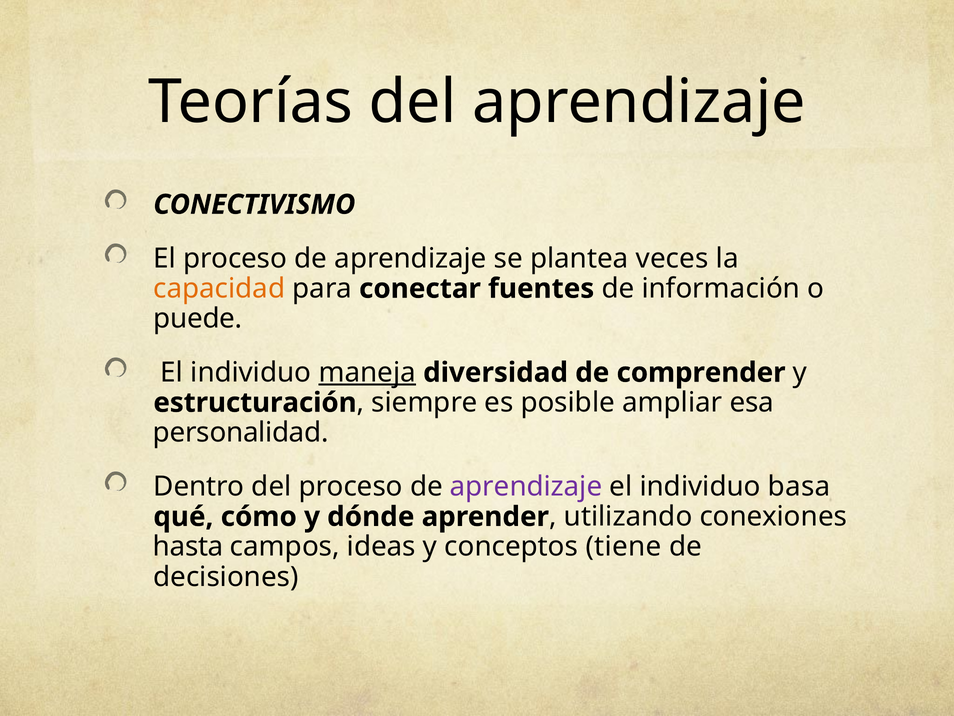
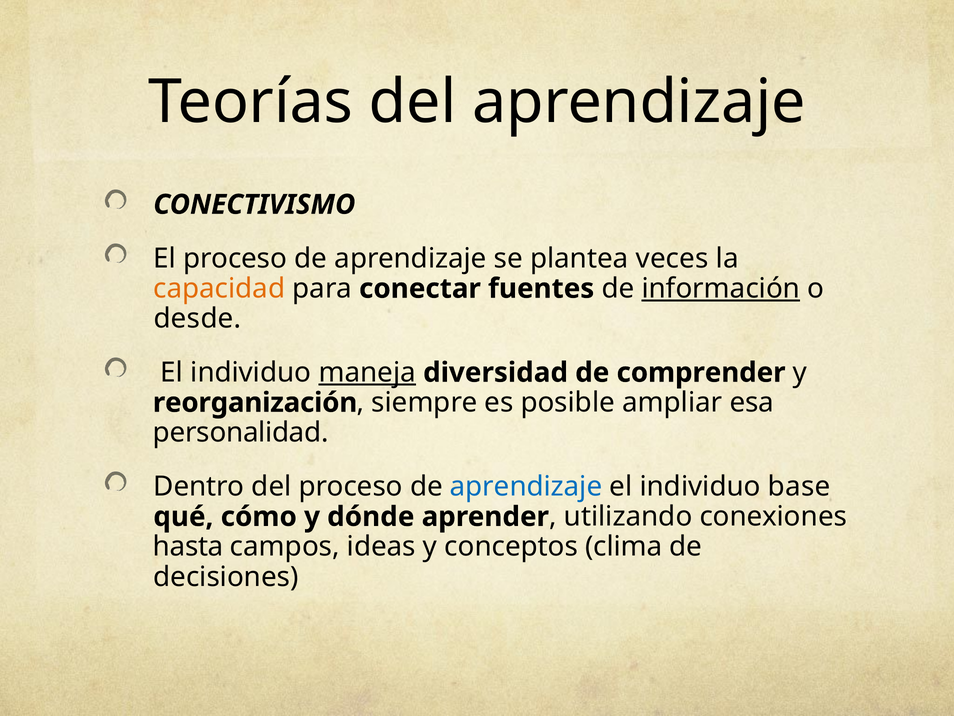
información underline: none -> present
puede: puede -> desde
estructuración: estructuración -> reorganización
aprendizaje at (526, 486) colour: purple -> blue
basa: basa -> base
tiene: tiene -> clima
